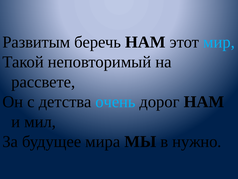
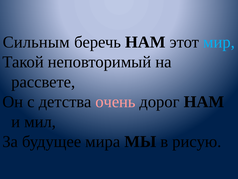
Развитым: Развитым -> Сильным
очень colour: light blue -> pink
нужно: нужно -> рисую
